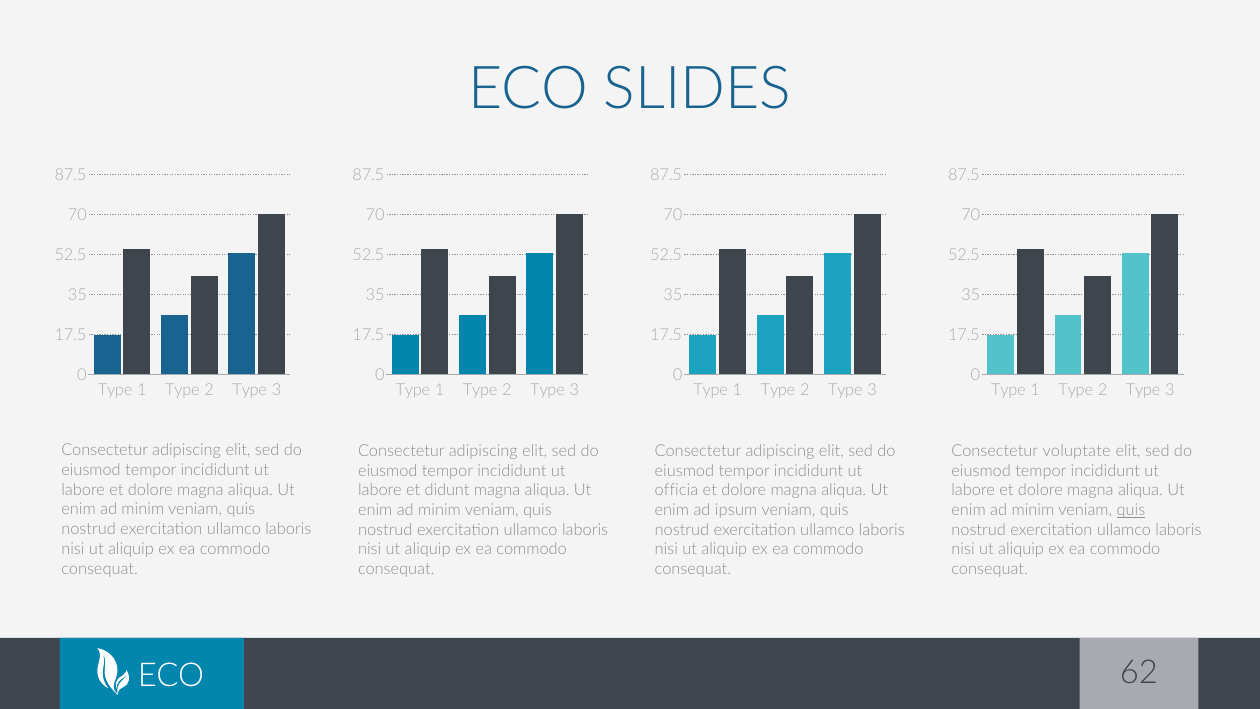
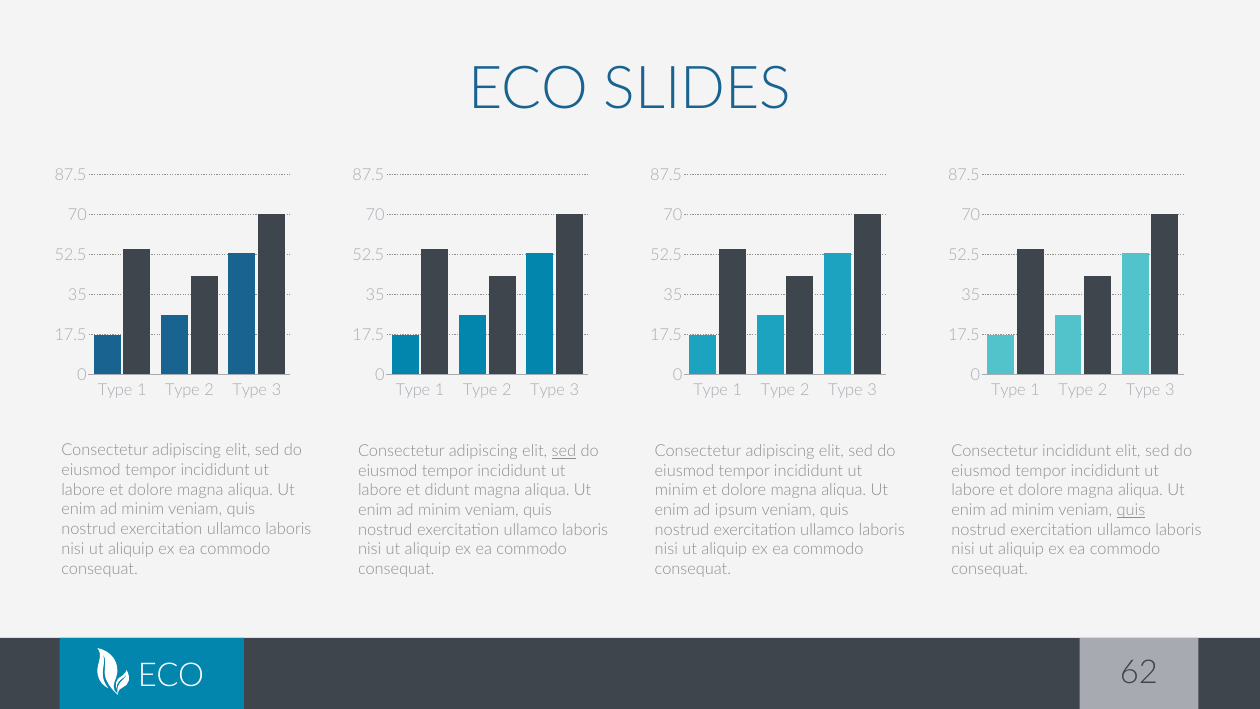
sed at (564, 451) underline: none -> present
Consectetur voluptate: voluptate -> incididunt
officia at (677, 490): officia -> minim
